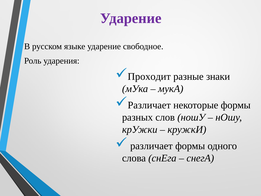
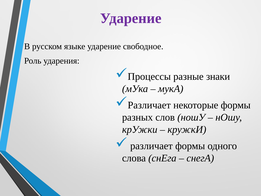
Проходит: Проходит -> Процессы
